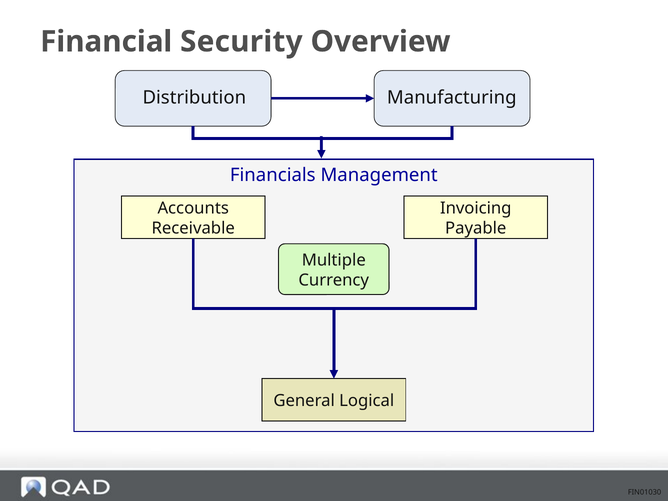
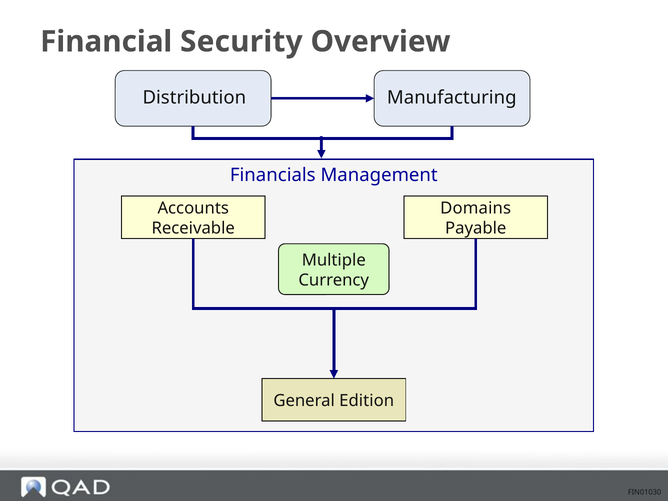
Invoicing: Invoicing -> Domains
Logical: Logical -> Edition
